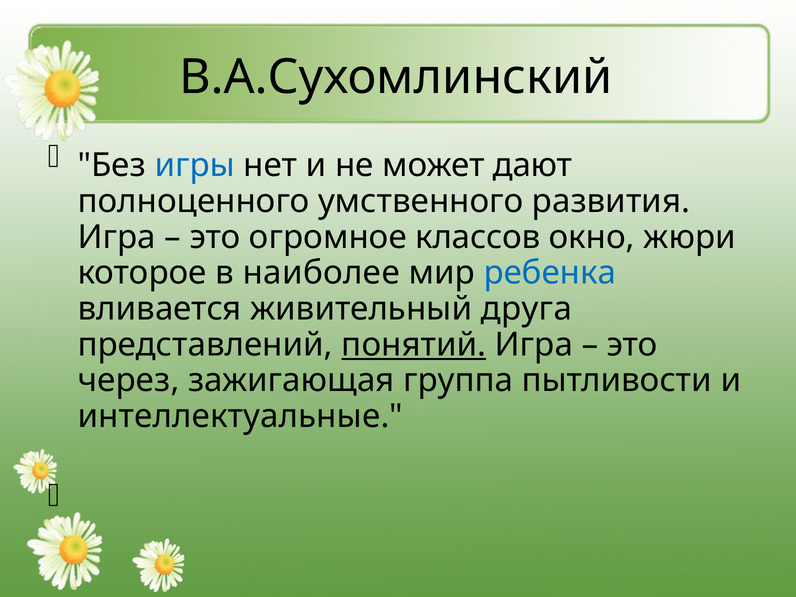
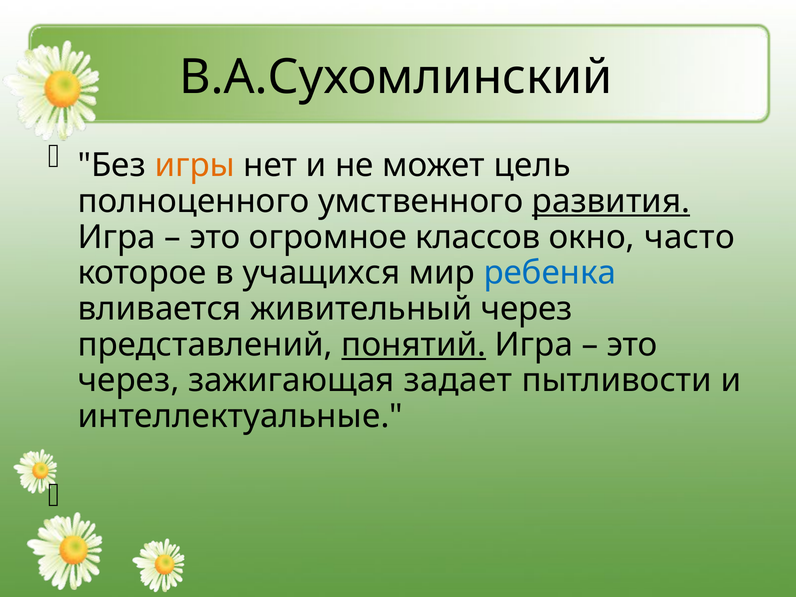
игры colour: blue -> orange
дают: дают -> цель
развития underline: none -> present
жюри: жюри -> часто
наиболее: наиболее -> учащихся
живительный друга: друга -> через
группа: группа -> задает
